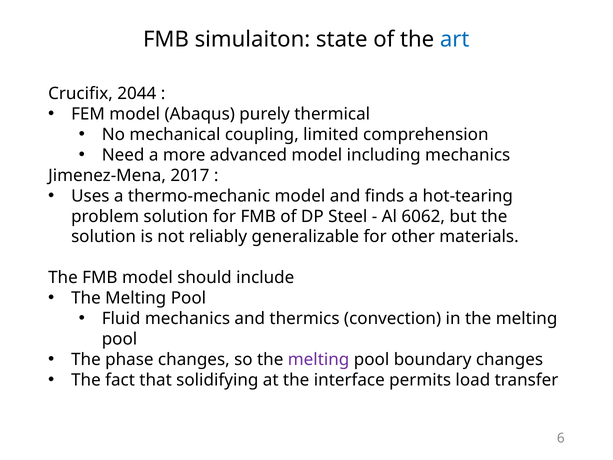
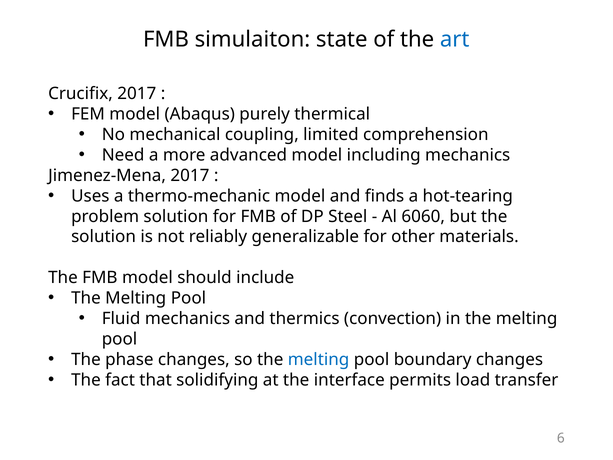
Crucifix 2044: 2044 -> 2017
6062: 6062 -> 6060
melting at (319, 359) colour: purple -> blue
